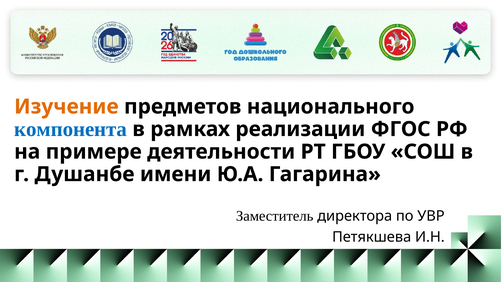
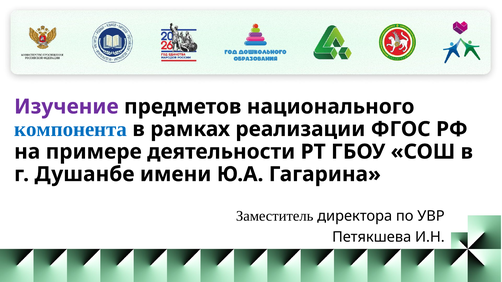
Изучение colour: orange -> purple
